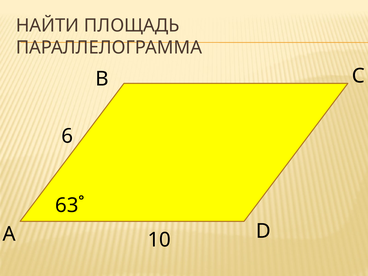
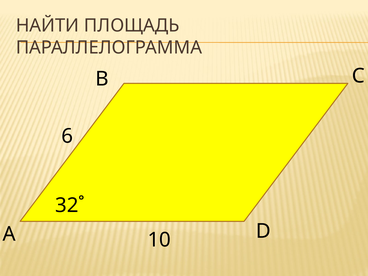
63˚: 63˚ -> 32˚
